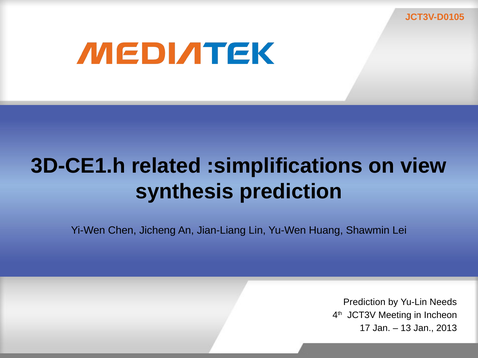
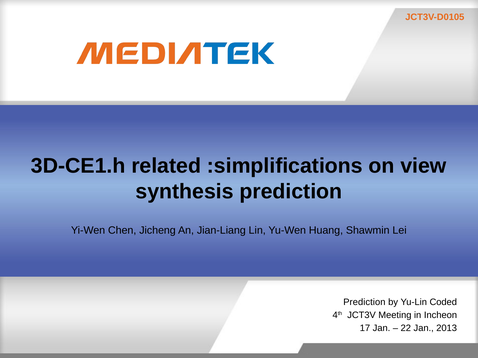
Needs: Needs -> Coded
13: 13 -> 22
